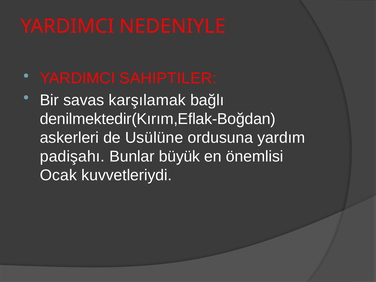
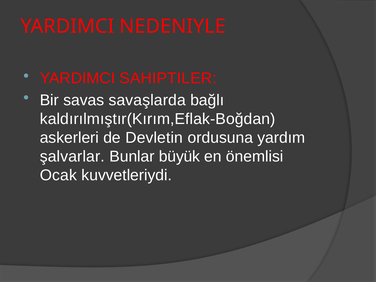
karşılamak: karşılamak -> savaşlarda
denilmektedir(Kırım,Eflak-Boğdan: denilmektedir(Kırım,Eflak-Boğdan -> kaldırılmıştır(Kırım,Eflak-Boğdan
Usülüne: Usülüne -> Devletin
padişahı: padişahı -> şalvarlar
